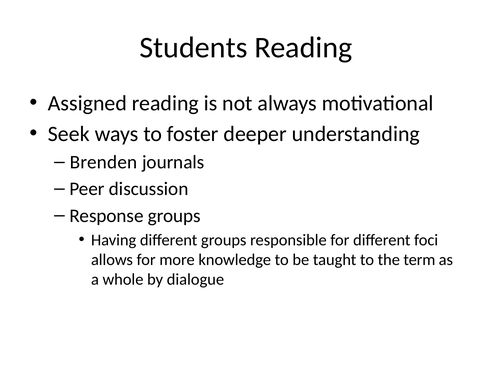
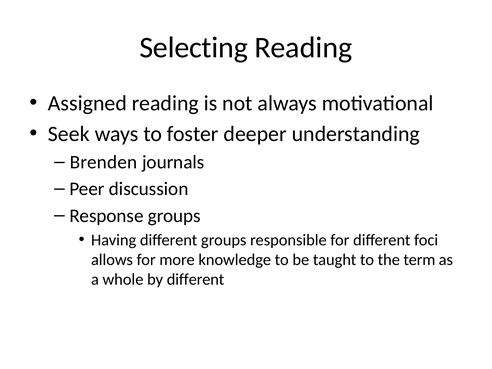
Students: Students -> Selecting
by dialogue: dialogue -> different
